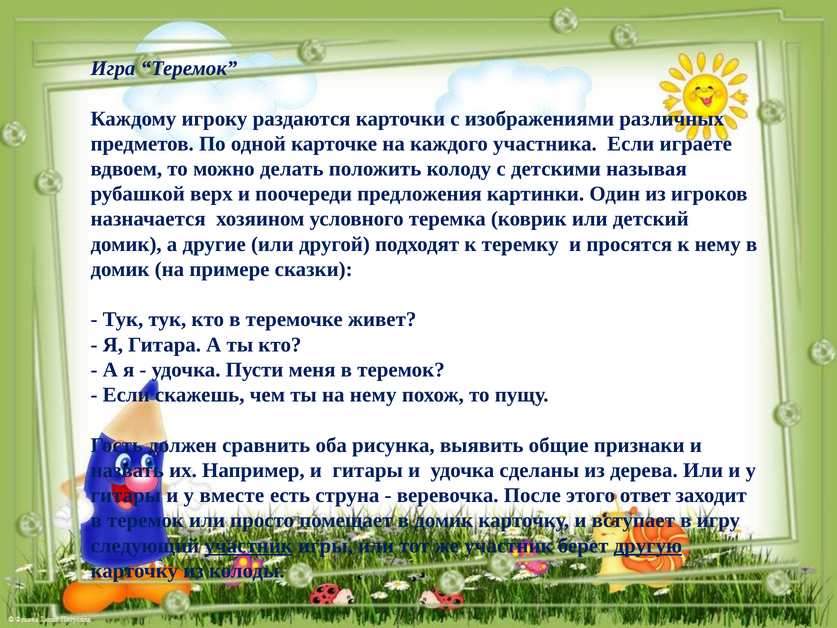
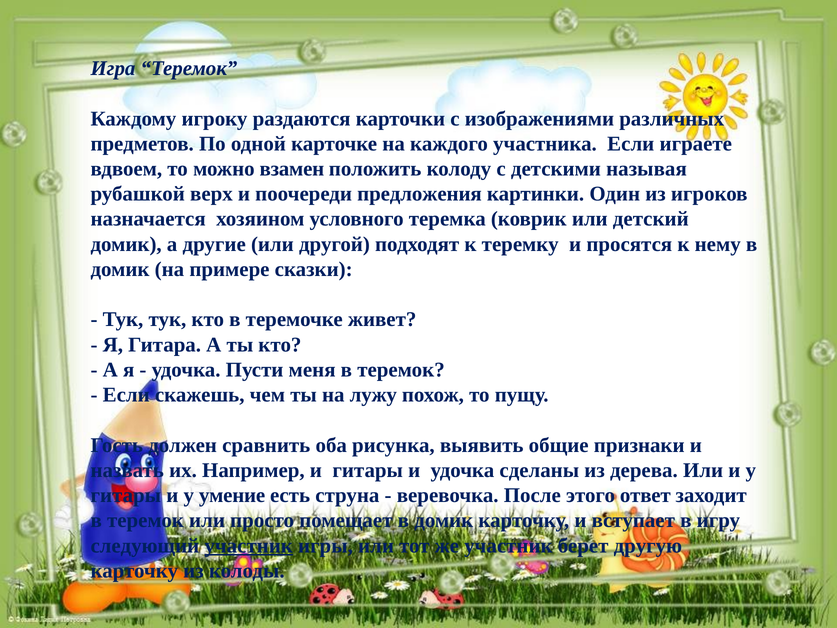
делать: делать -> взамен
на нему: нему -> лужу
вместе: вместе -> умение
другую underline: present -> none
